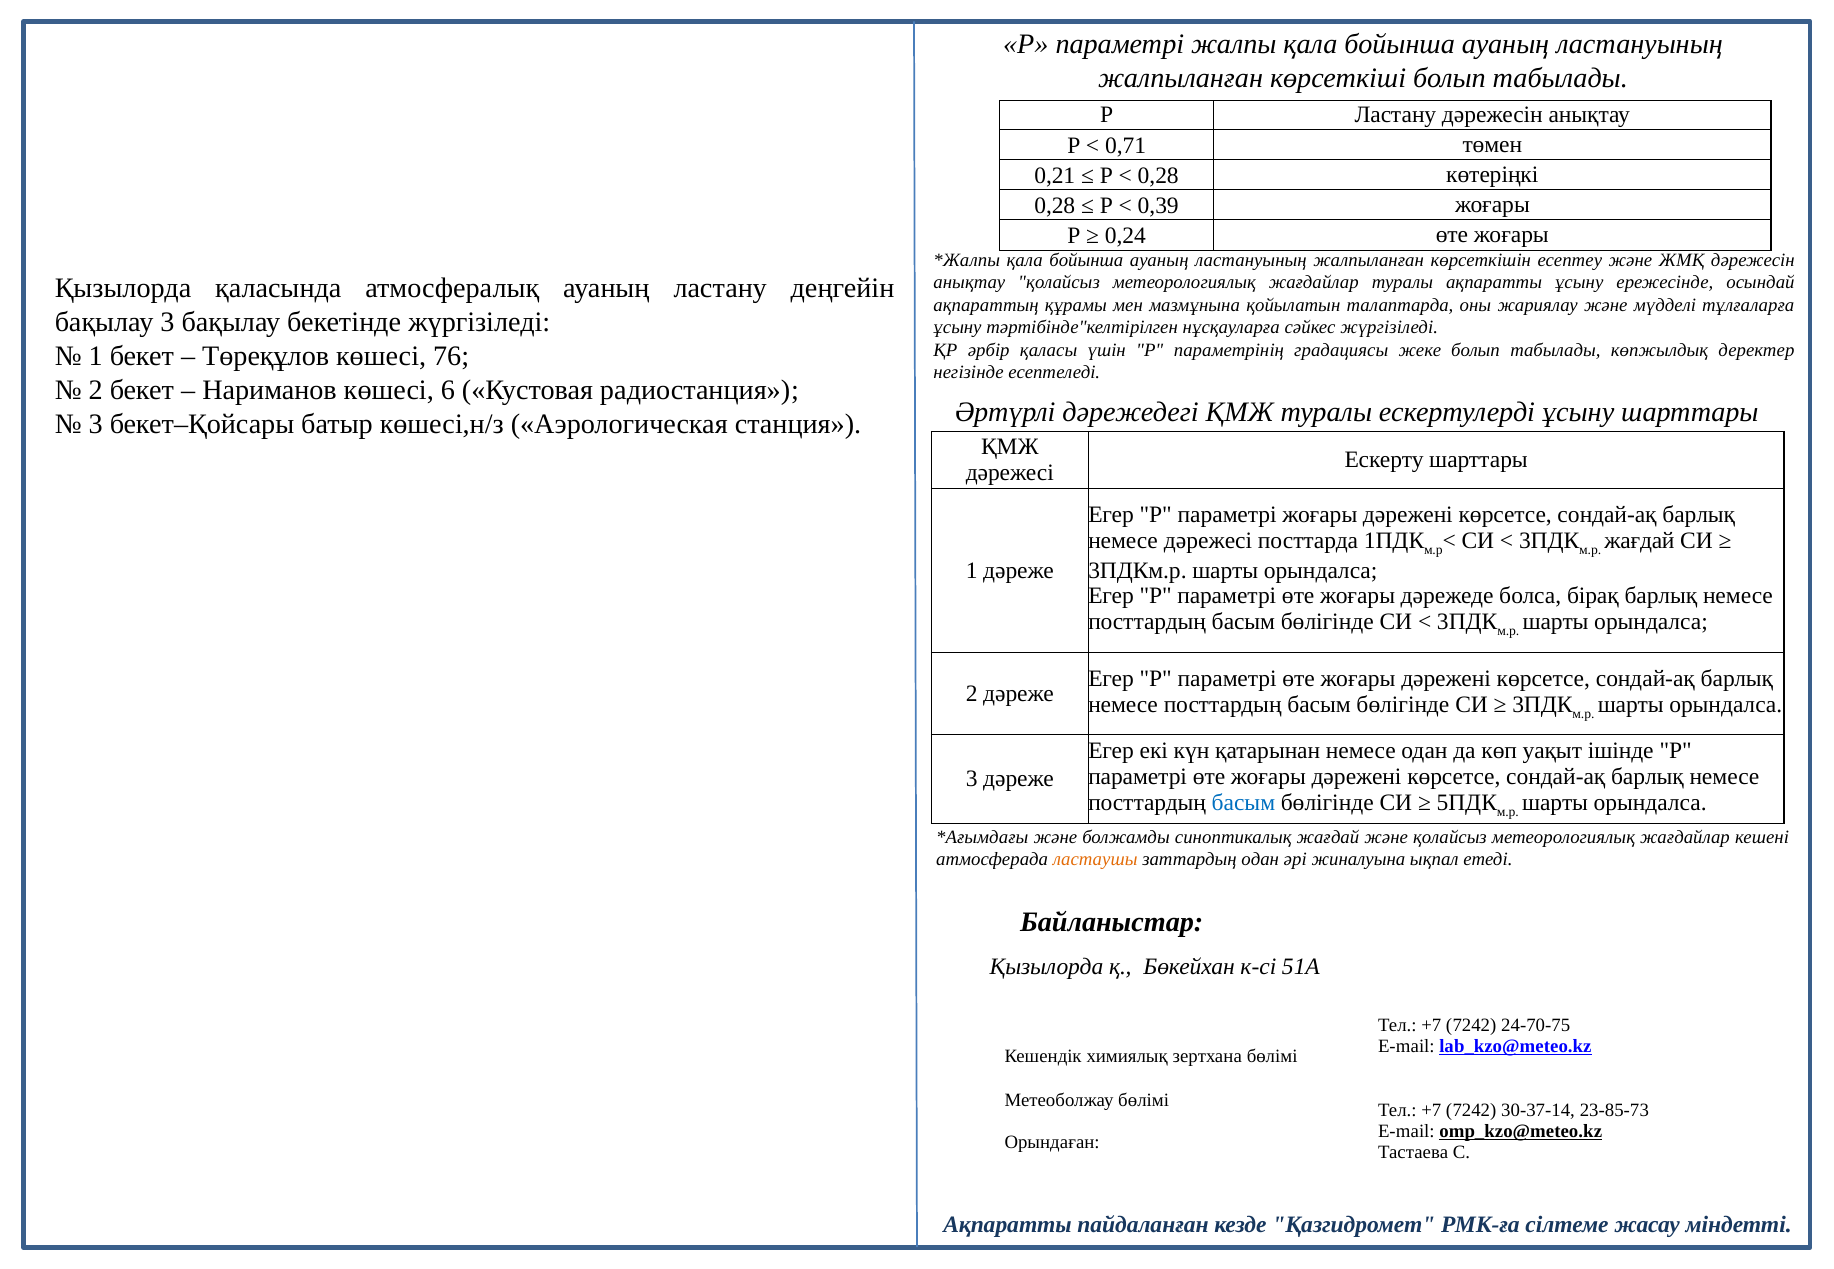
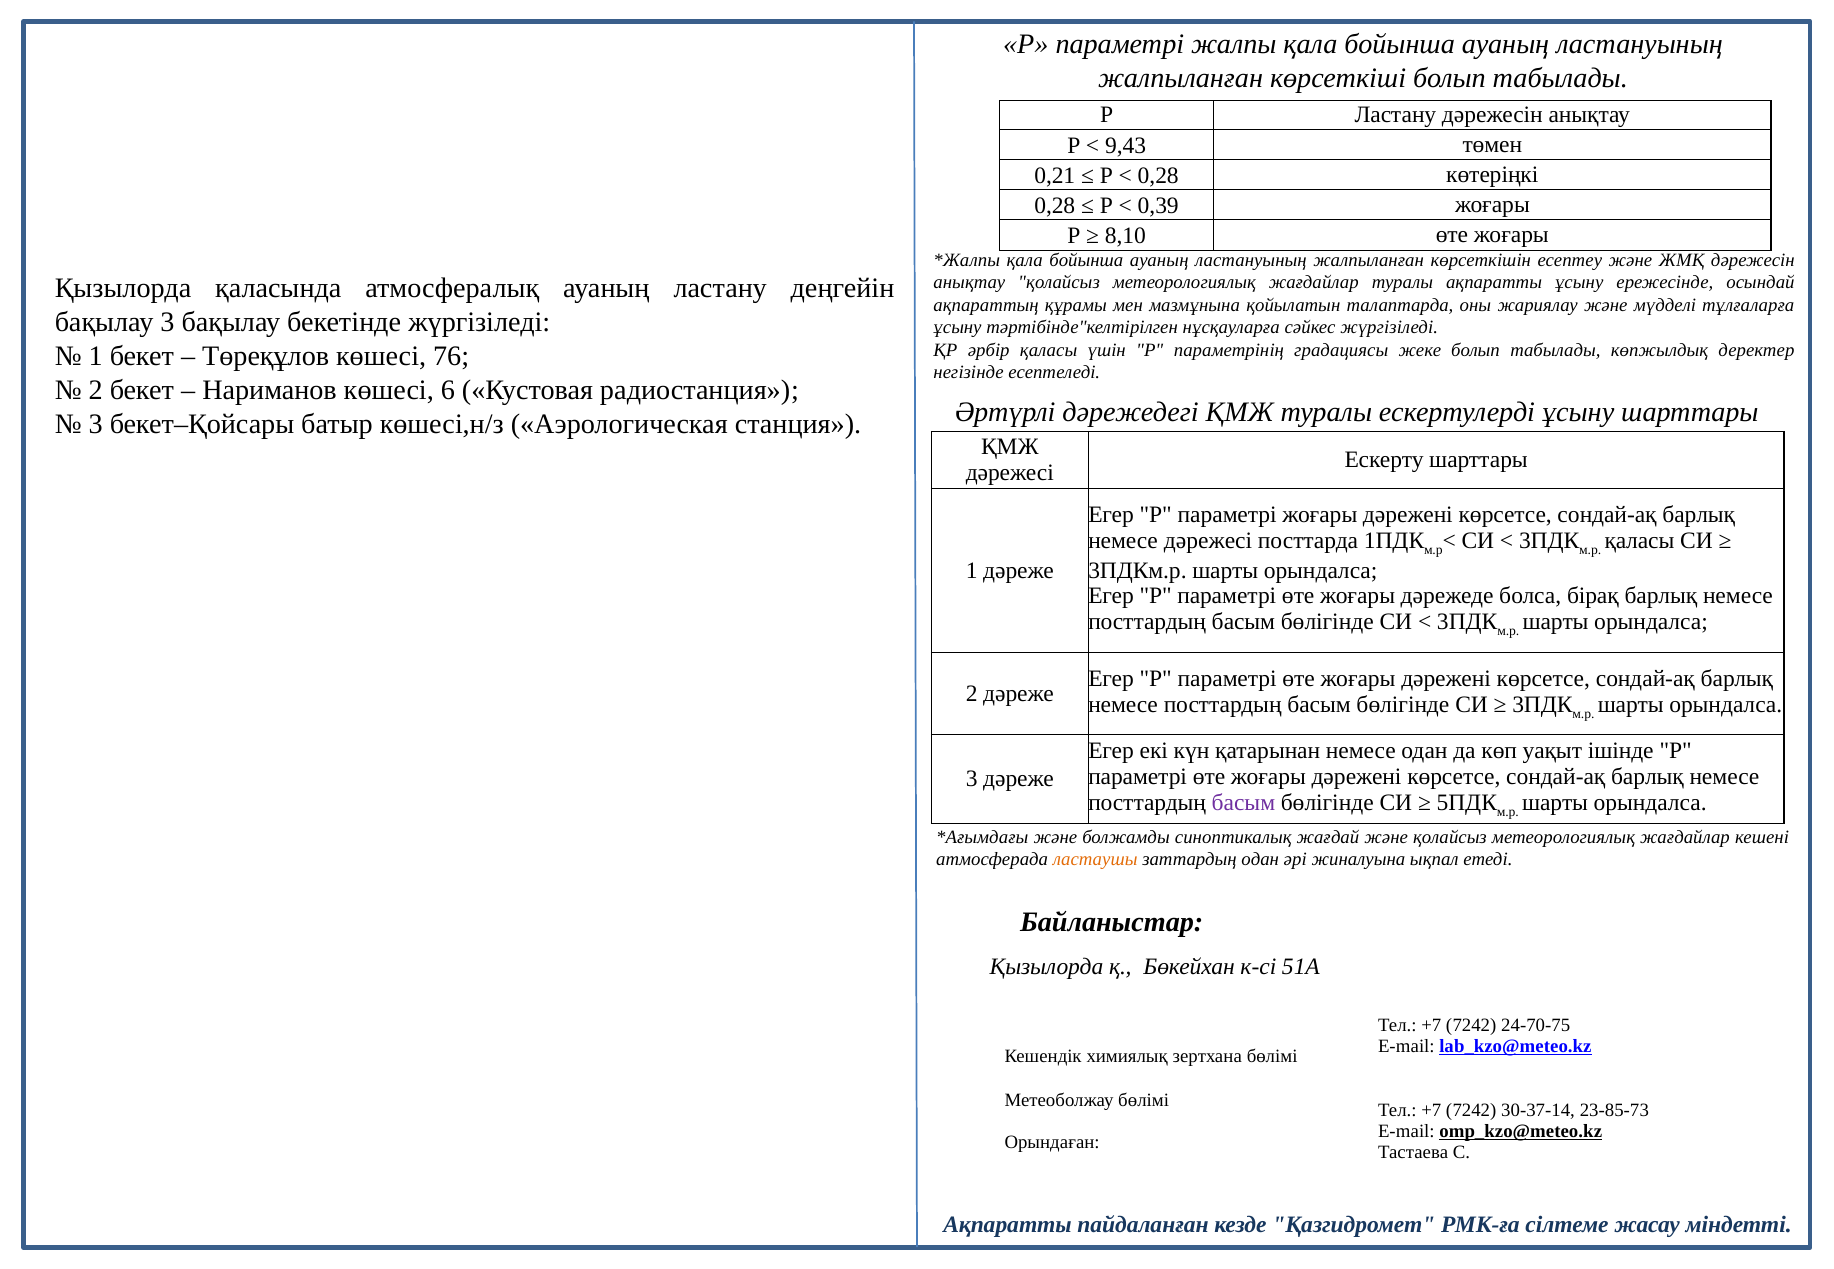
0,71: 0,71 -> 9,43
0,24: 0,24 -> 8,10
жағдай at (1640, 541): жағдай -> қаласы
басым at (1243, 803) colour: blue -> purple
